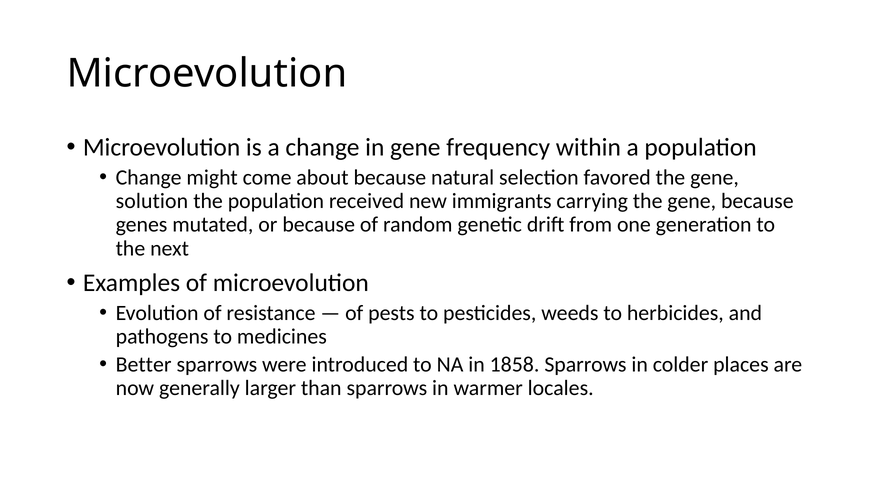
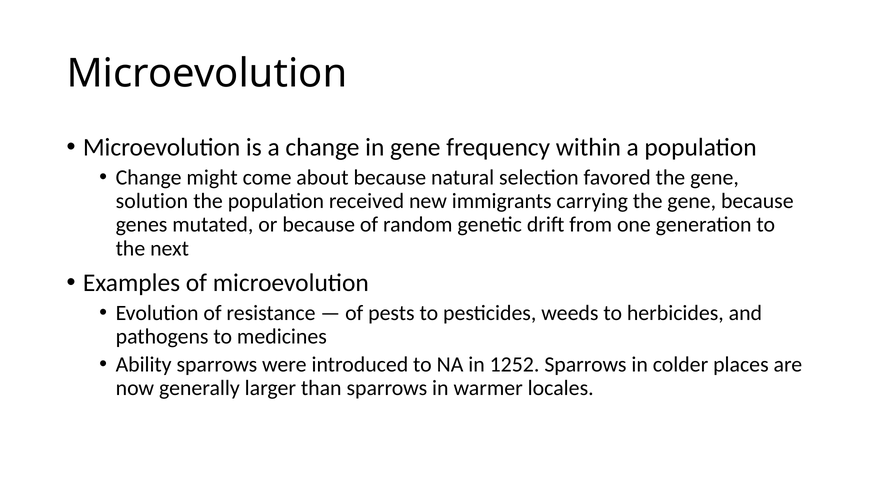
Better: Better -> Ability
1858: 1858 -> 1252
